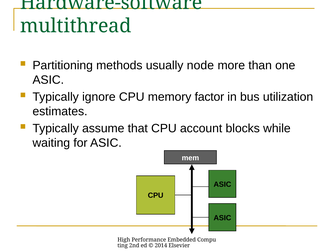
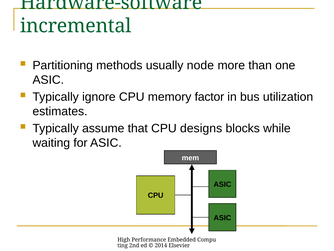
multithread: multithread -> incremental
account: account -> designs
